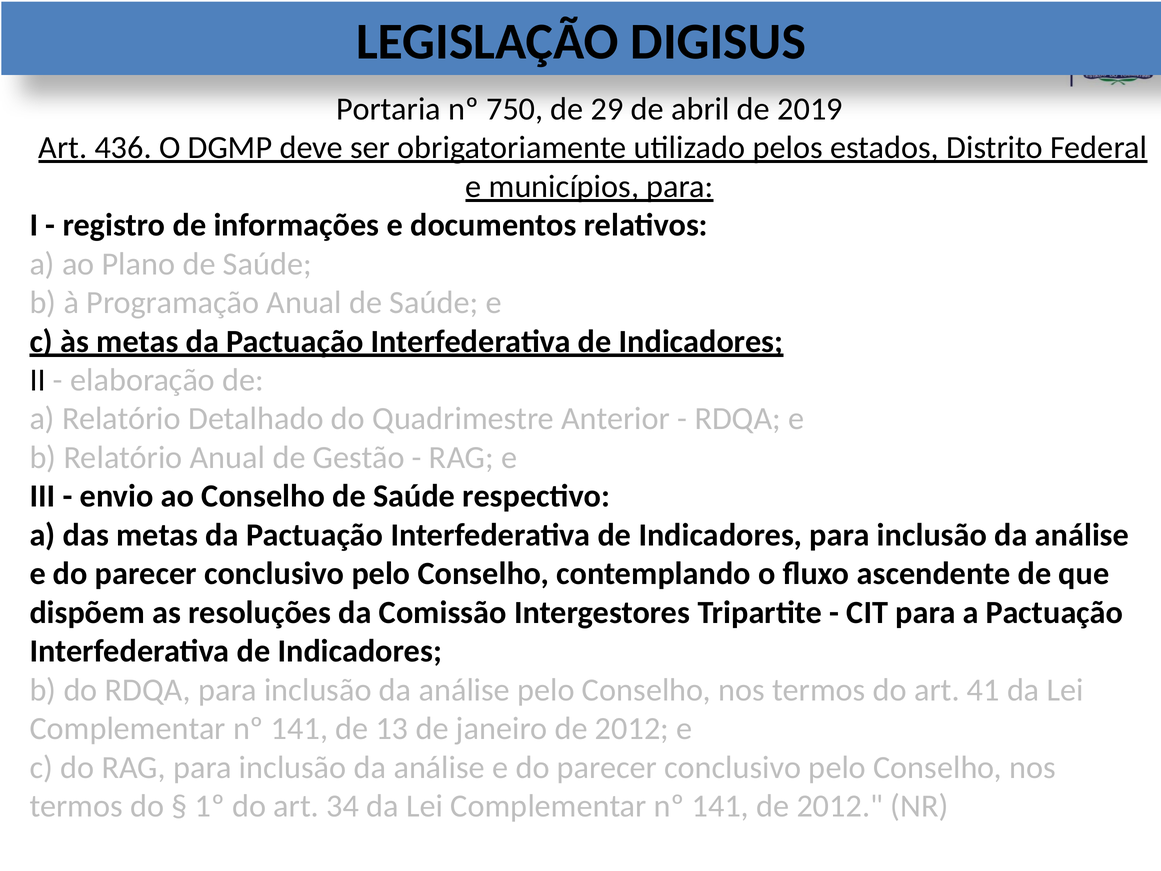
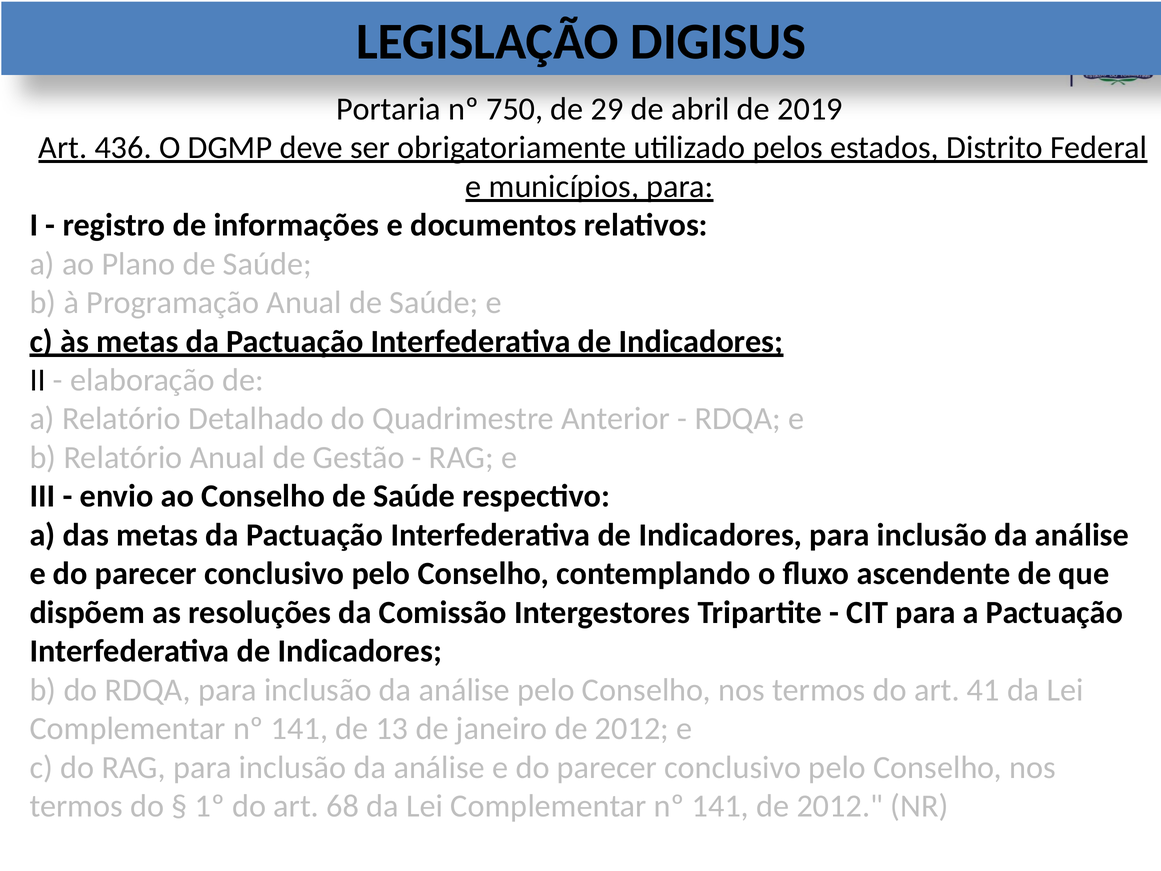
34: 34 -> 68
